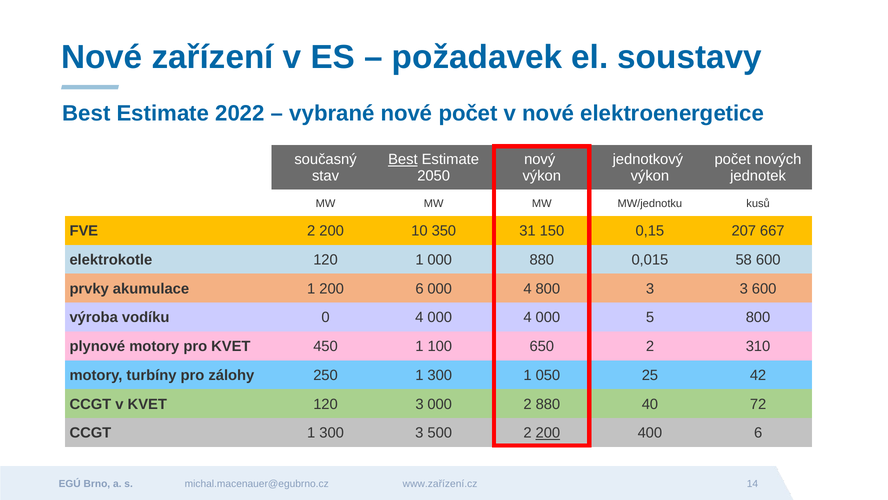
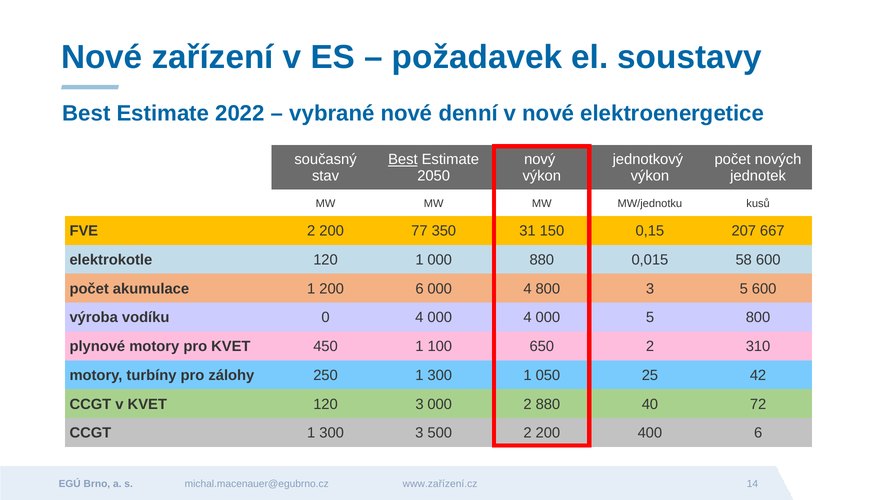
nové počet: počet -> denní
10: 10 -> 77
prvky at (89, 288): prvky -> počet
3 3: 3 -> 5
200 at (548, 433) underline: present -> none
